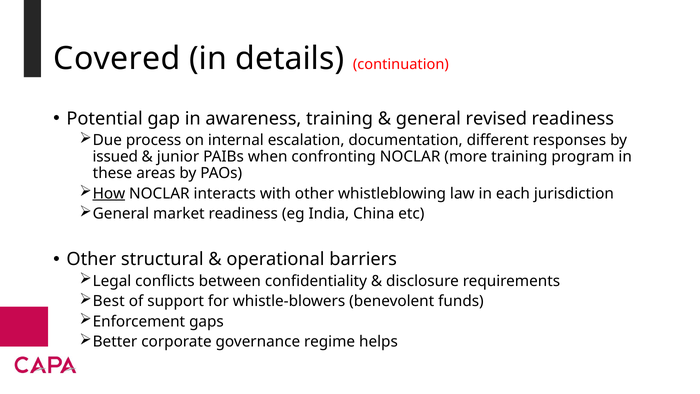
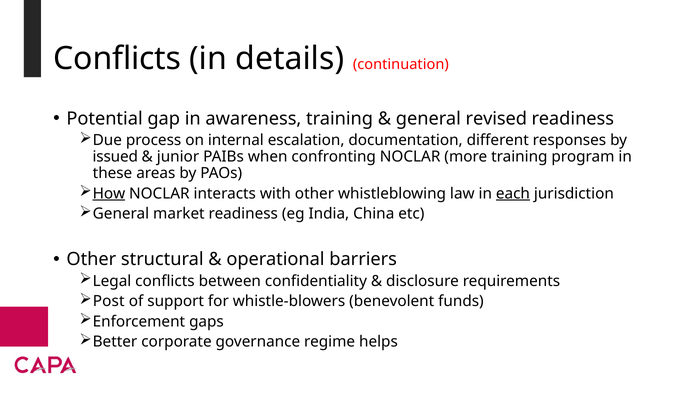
Covered at (117, 59): Covered -> Conflicts
each underline: none -> present
Best: Best -> Post
